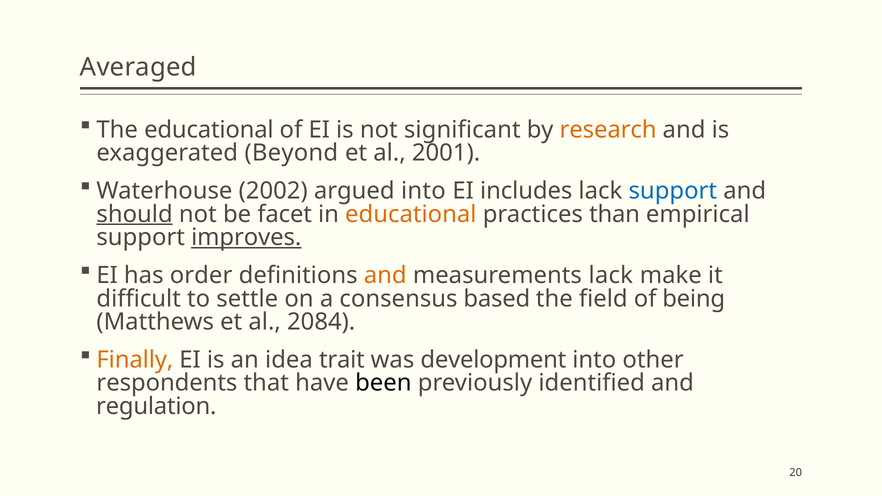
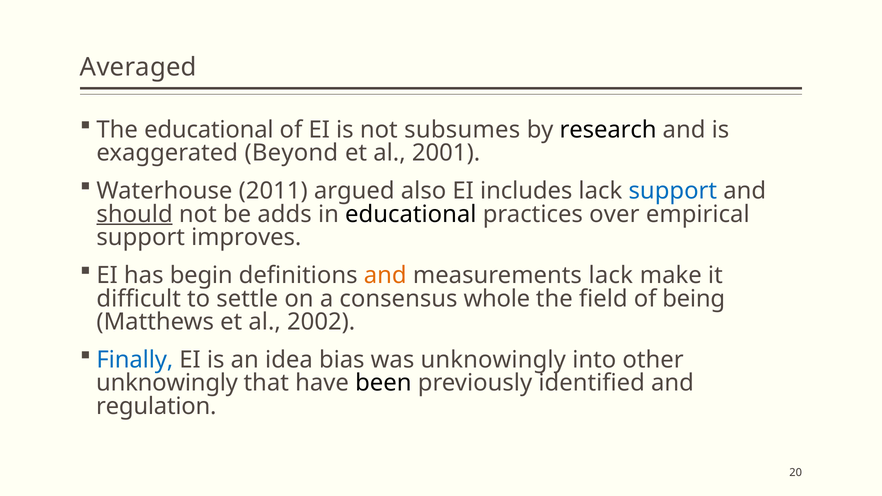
significant: significant -> subsumes
research colour: orange -> black
2002: 2002 -> 2011
argued into: into -> also
facet: facet -> adds
educational at (411, 214) colour: orange -> black
than: than -> over
improves underline: present -> none
order: order -> begin
based: based -> whole
2084: 2084 -> 2002
Finally colour: orange -> blue
trait: trait -> bias
was development: development -> unknowingly
respondents at (167, 383): respondents -> unknowingly
